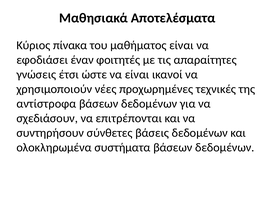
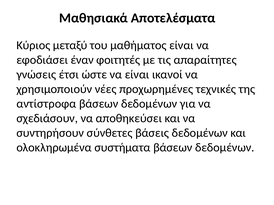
πίνακα: πίνακα -> μεταξύ
επιτρέπονται: επιτρέπονται -> αποθηκεύσει
